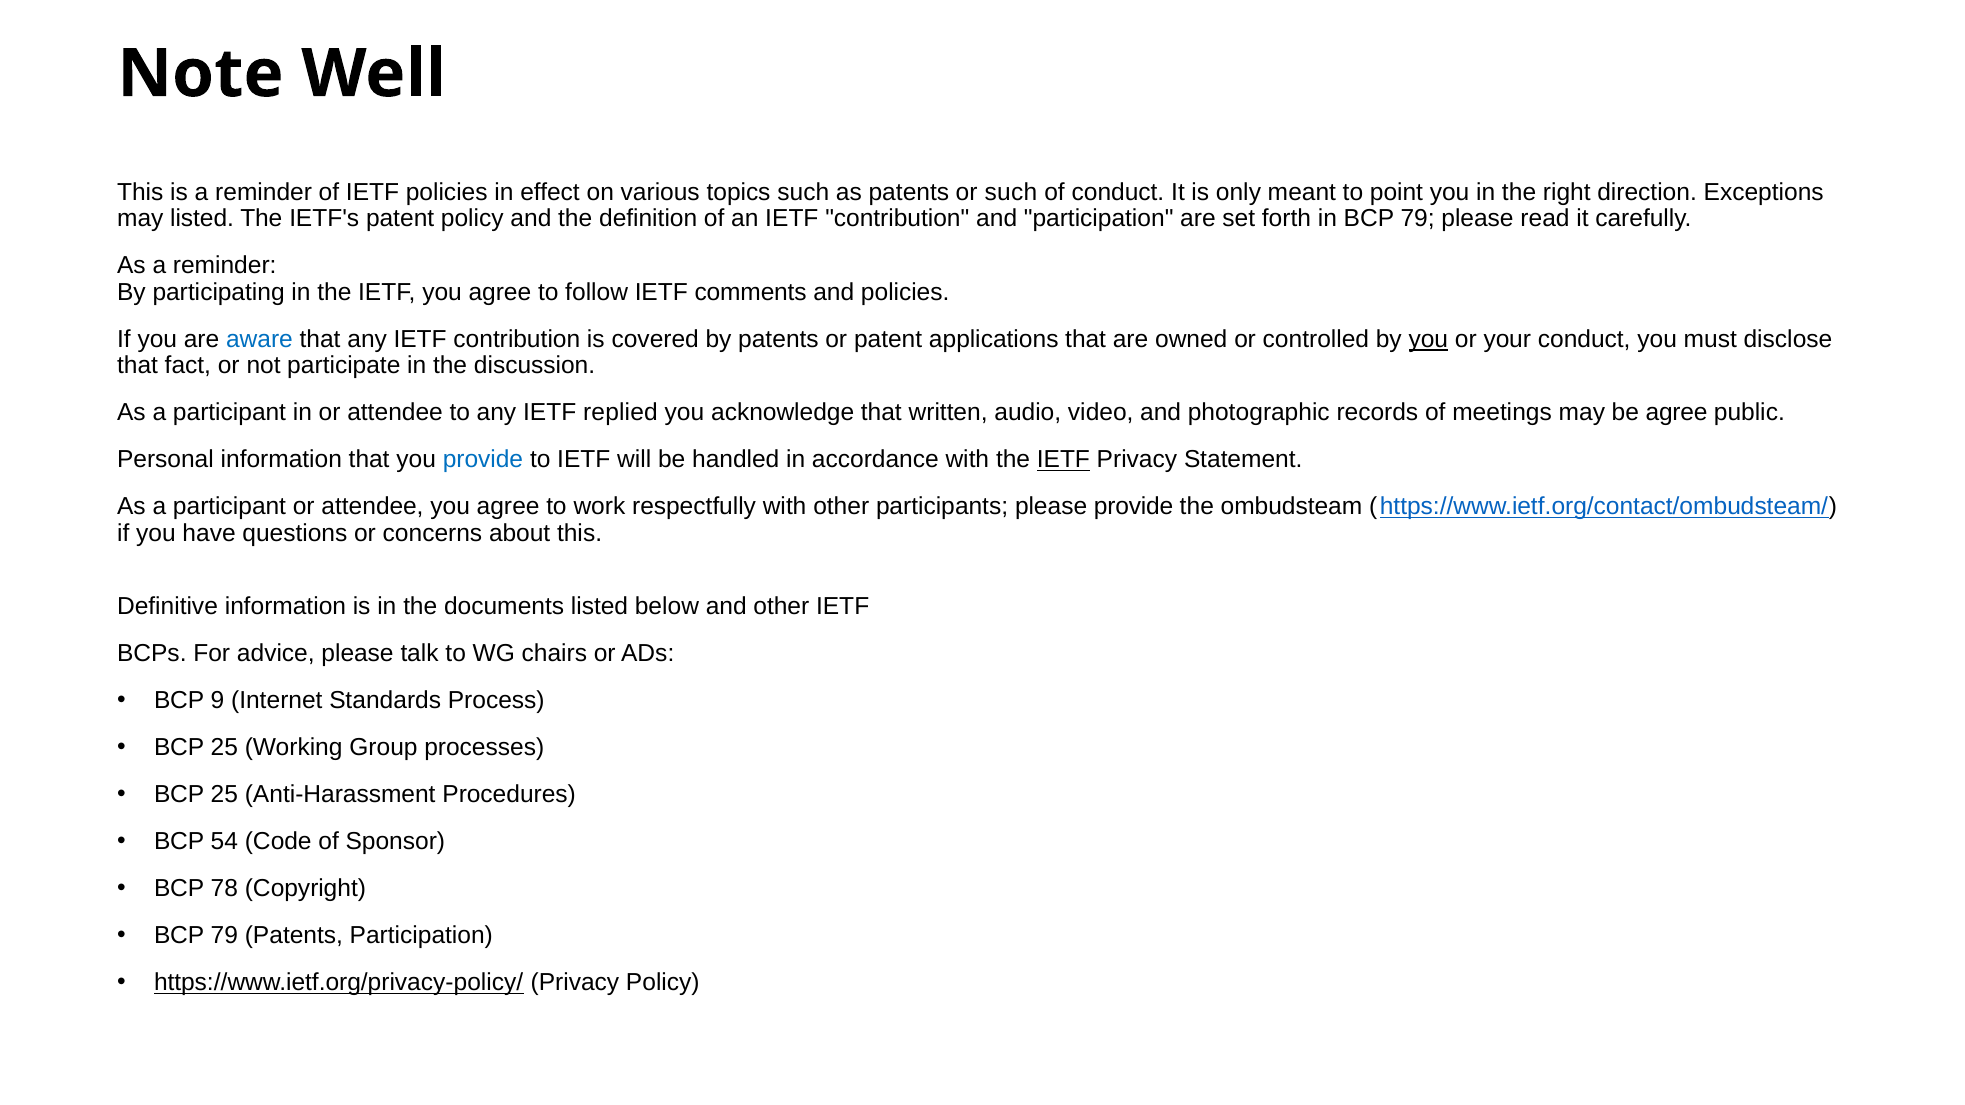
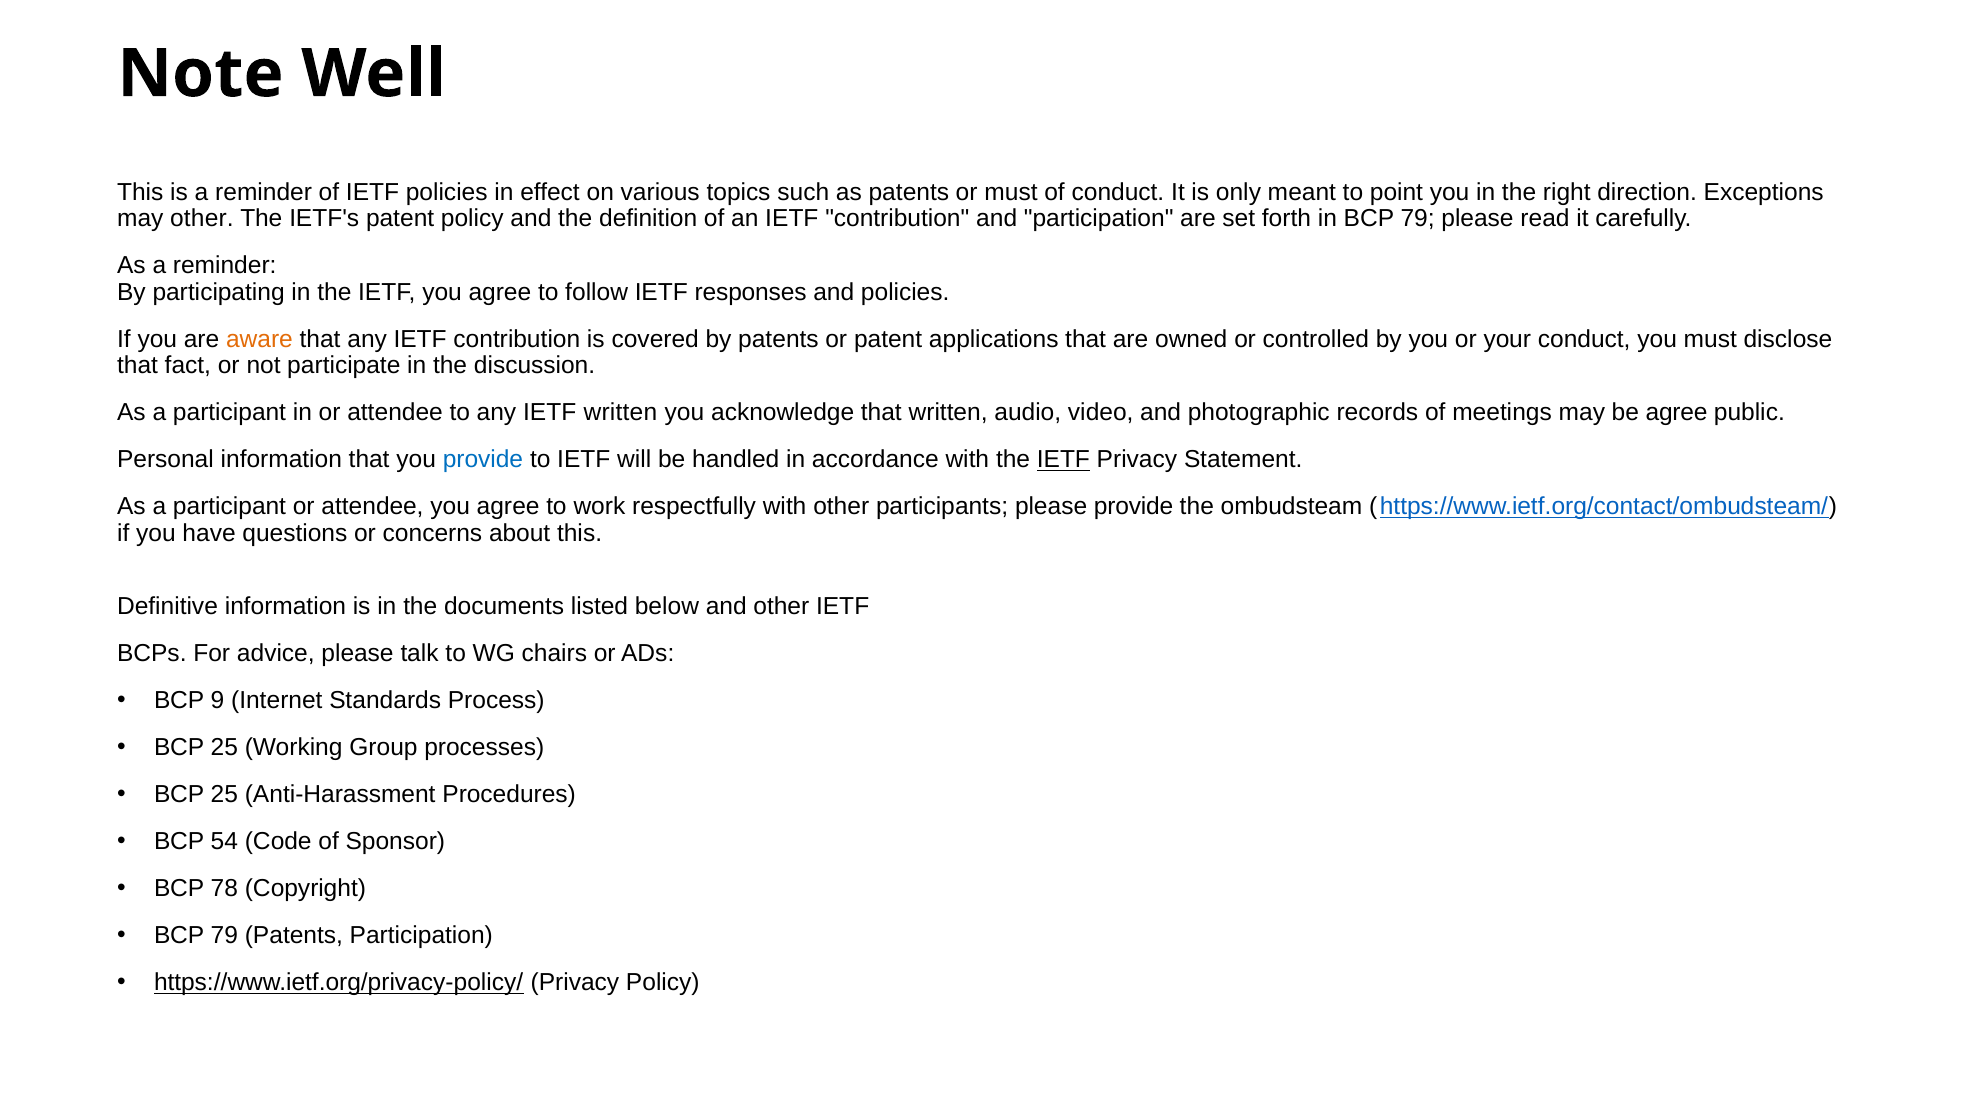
or such: such -> must
may listed: listed -> other
comments: comments -> responses
aware colour: blue -> orange
you at (1428, 339) underline: present -> none
IETF replied: replied -> written
